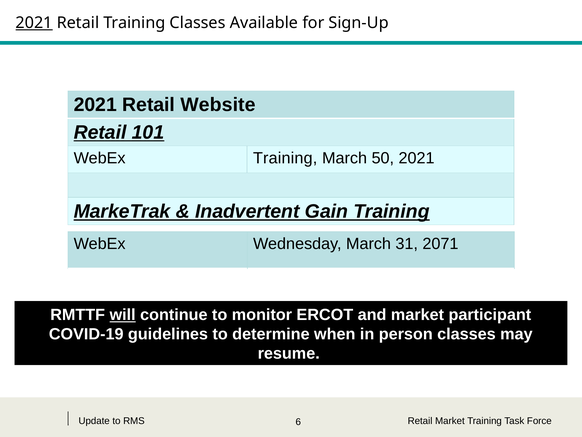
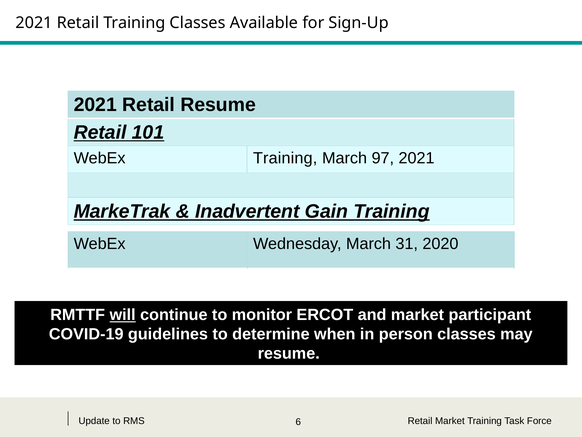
2021 at (34, 23) underline: present -> none
Retail Website: Website -> Resume
50: 50 -> 97
2071: 2071 -> 2020
